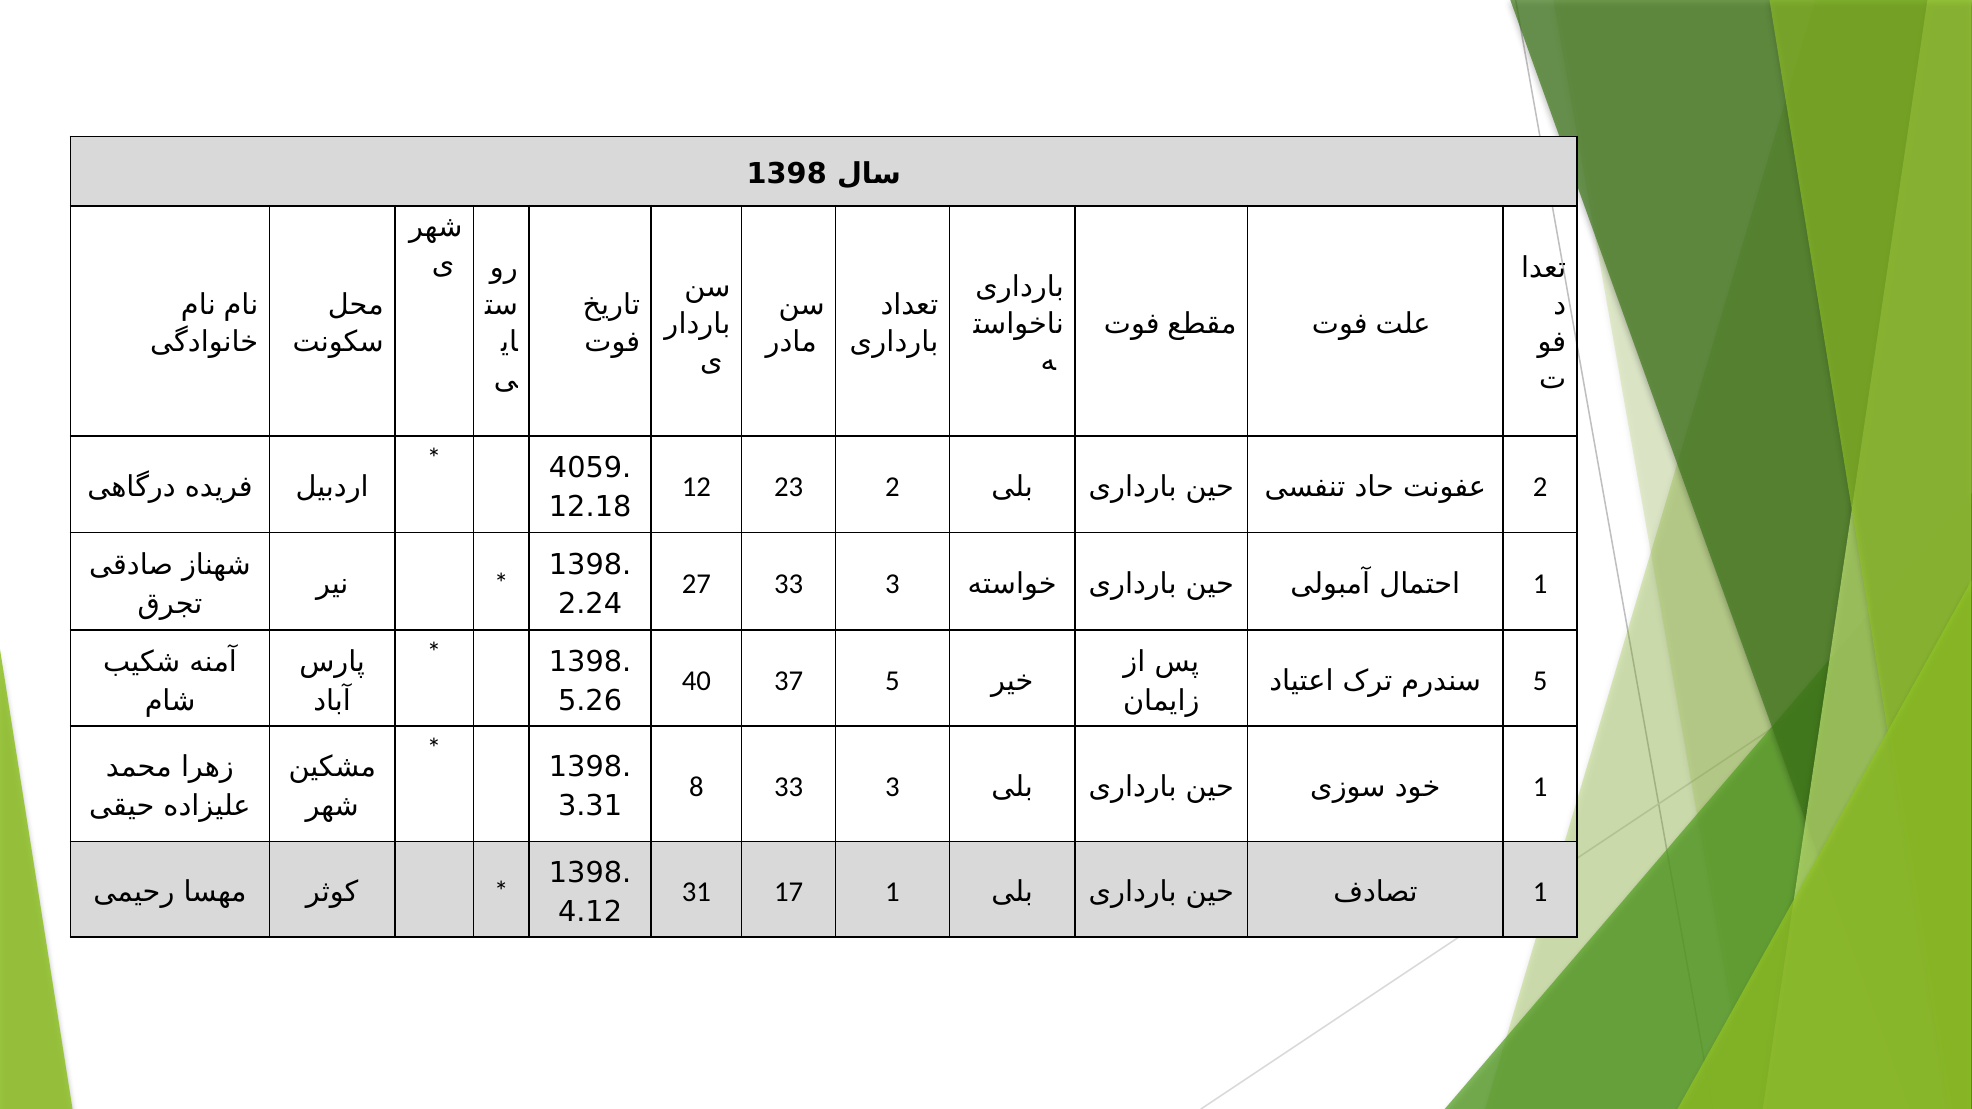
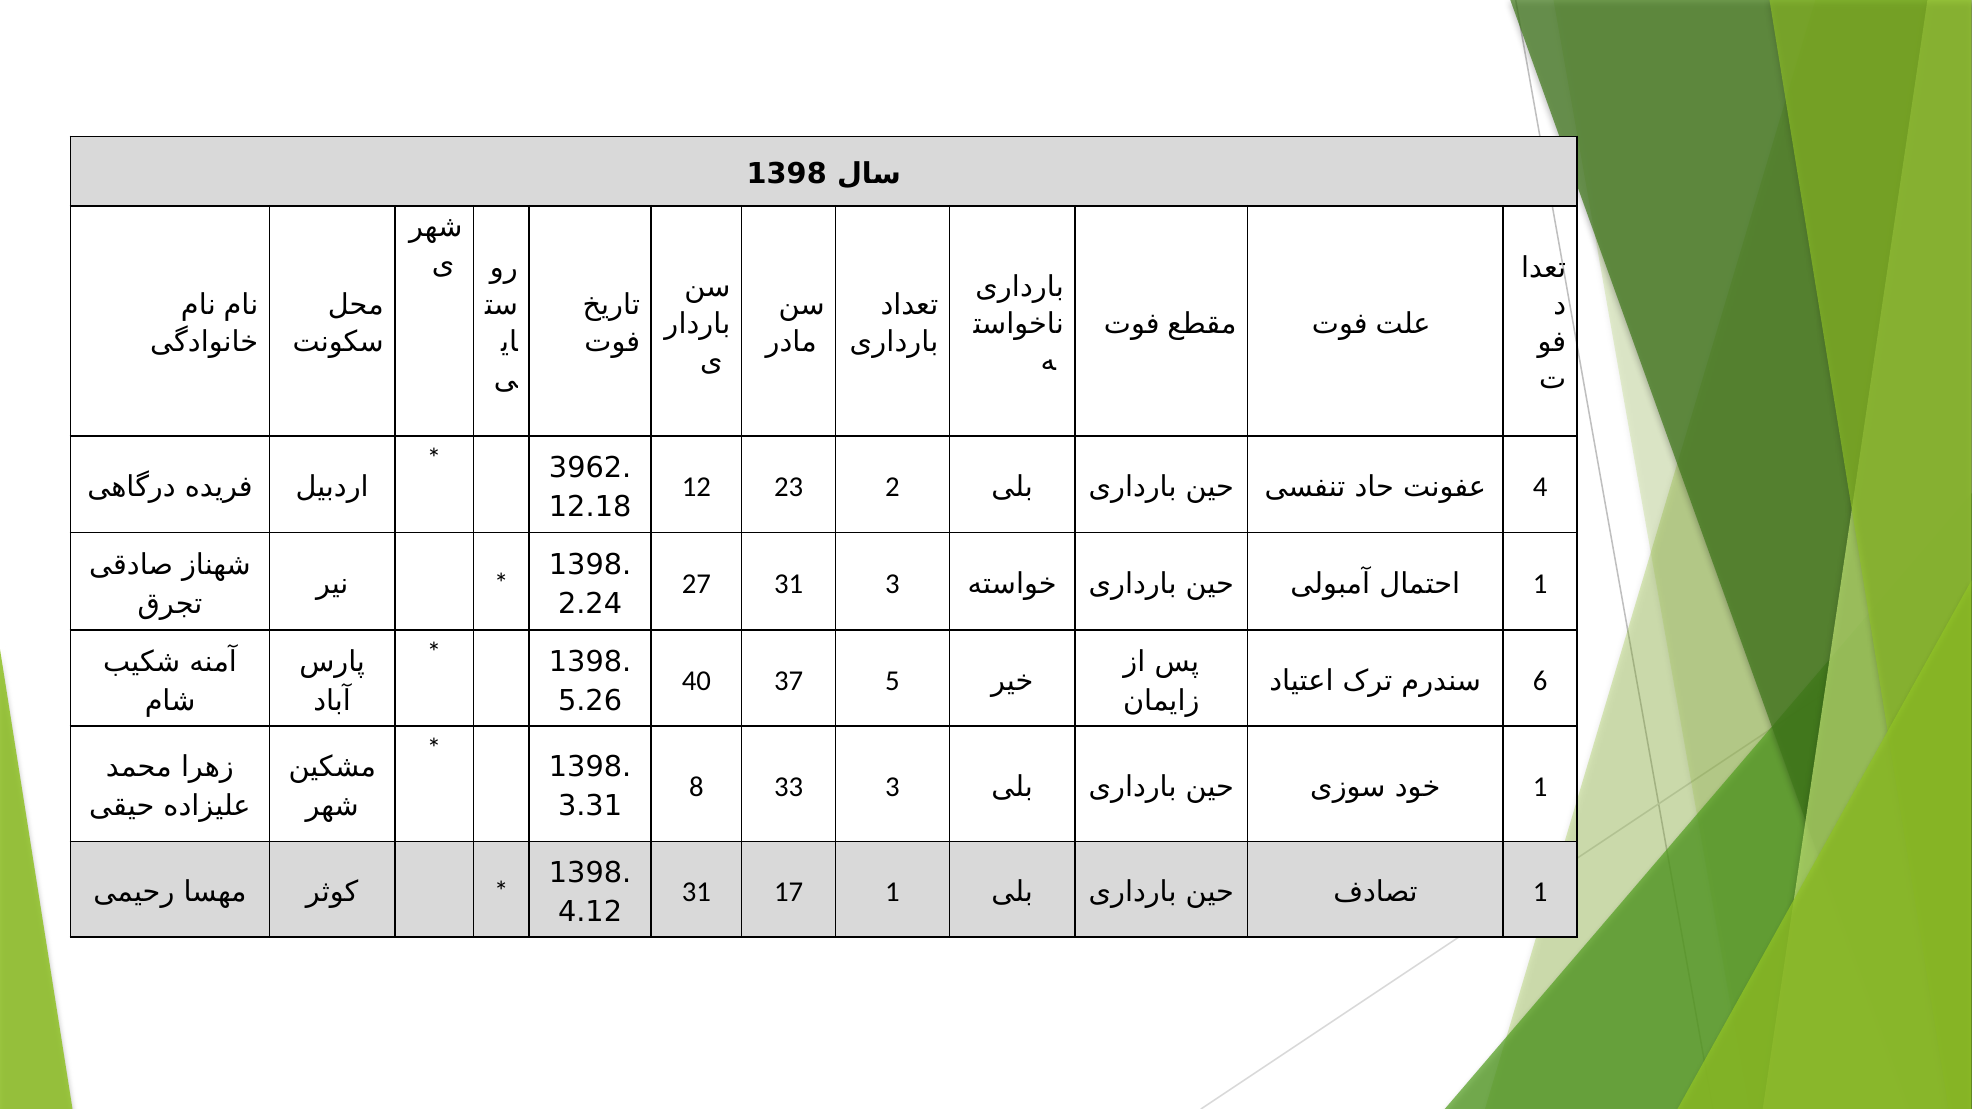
4059: 4059 -> 3962
2 at (1540, 487): 2 -> 4
27 33: 33 -> 31
5 at (1540, 681): 5 -> 6
